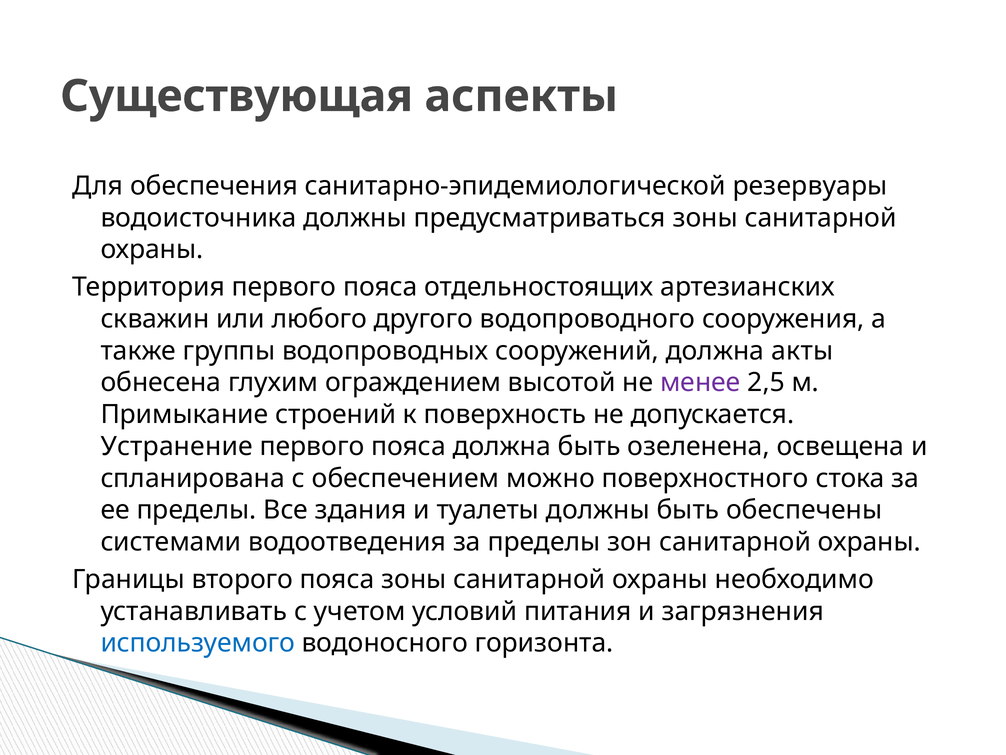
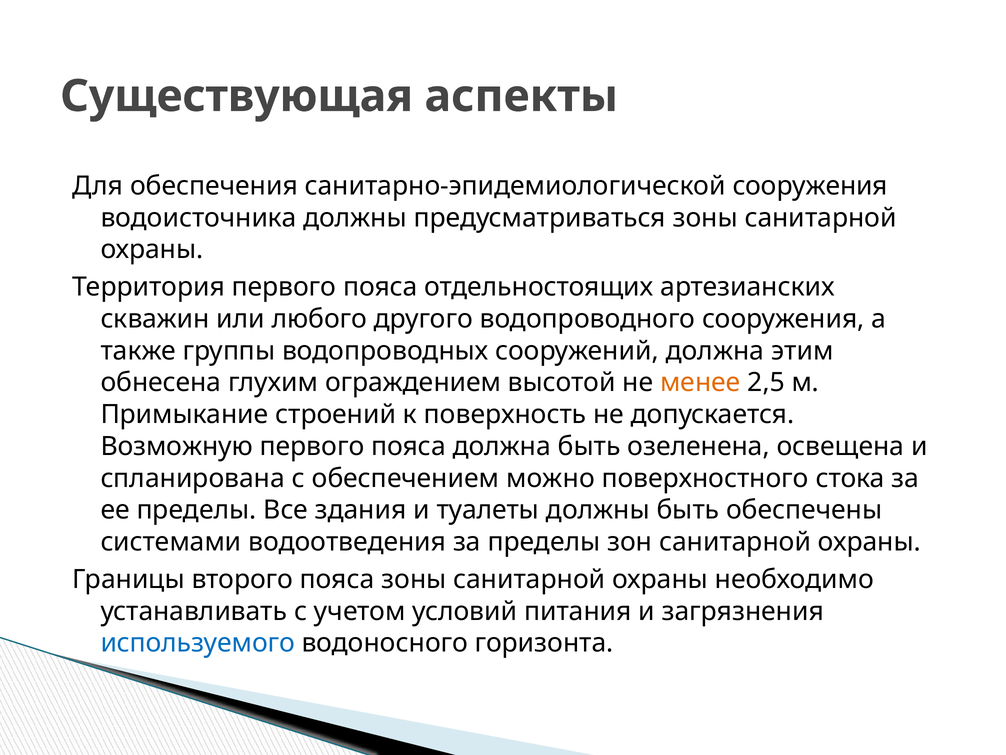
санитарно-эпидемиологической резервуары: резервуары -> сооружения
акты: акты -> этим
менее colour: purple -> orange
Устранение: Устранение -> Возможную
